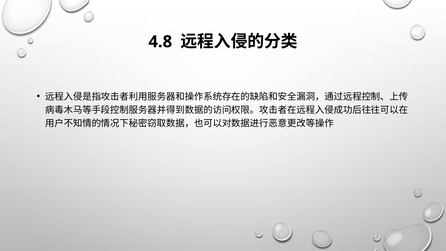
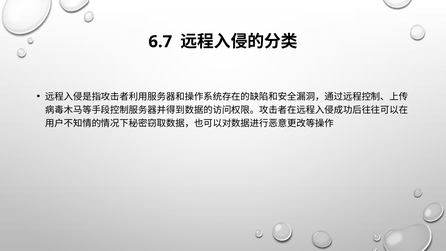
4.8: 4.8 -> 6.7
